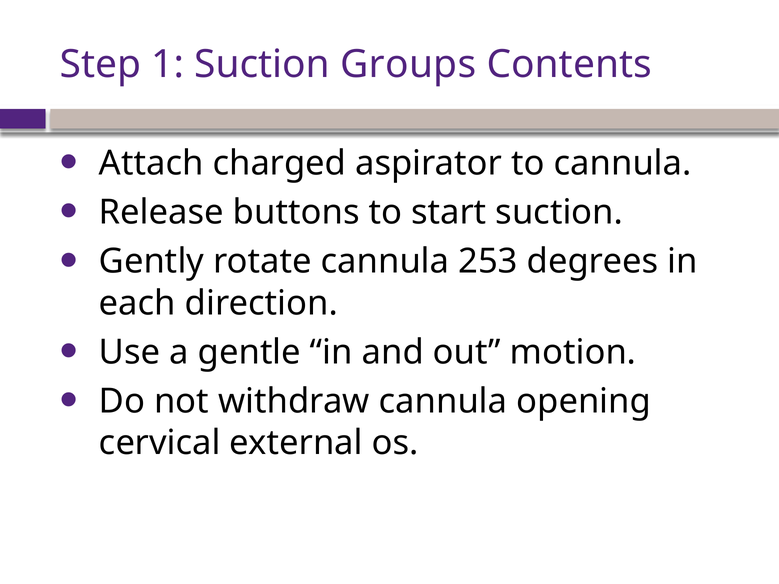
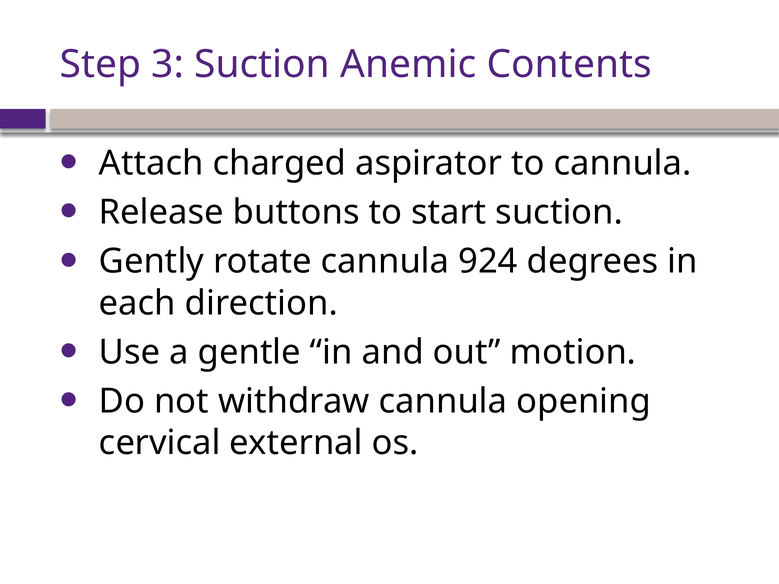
1: 1 -> 3
Groups: Groups -> Anemic
253: 253 -> 924
